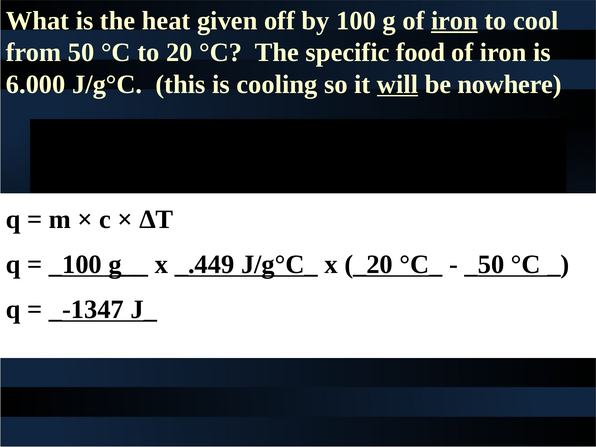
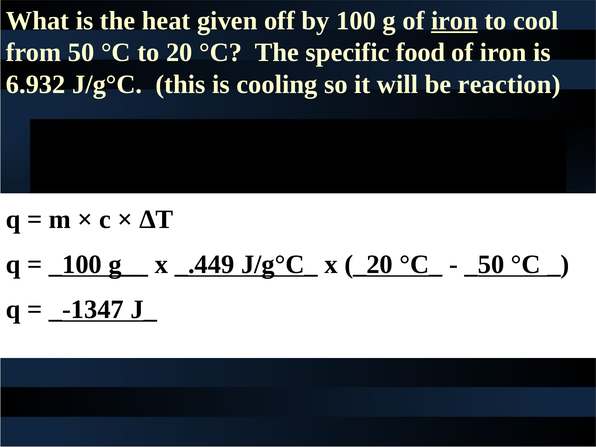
6.000: 6.000 -> 6.932
will underline: present -> none
nowhere: nowhere -> reaction
